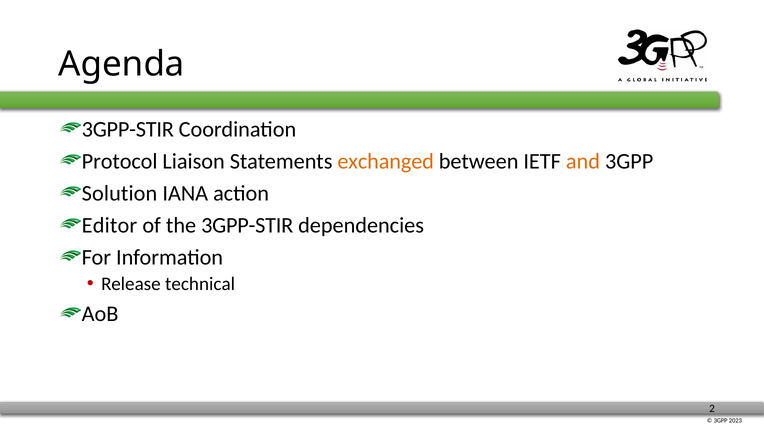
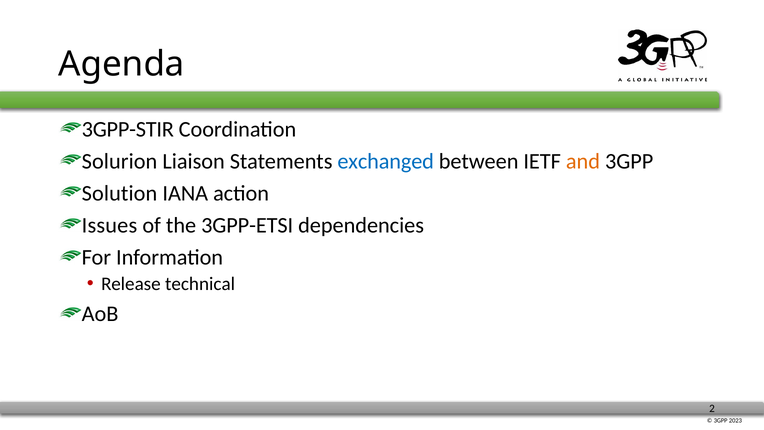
Protocol: Protocol -> Solurion
exchanged colour: orange -> blue
Editor: Editor -> Issues
the 3GPP-STIR: 3GPP-STIR -> 3GPP-ETSI
